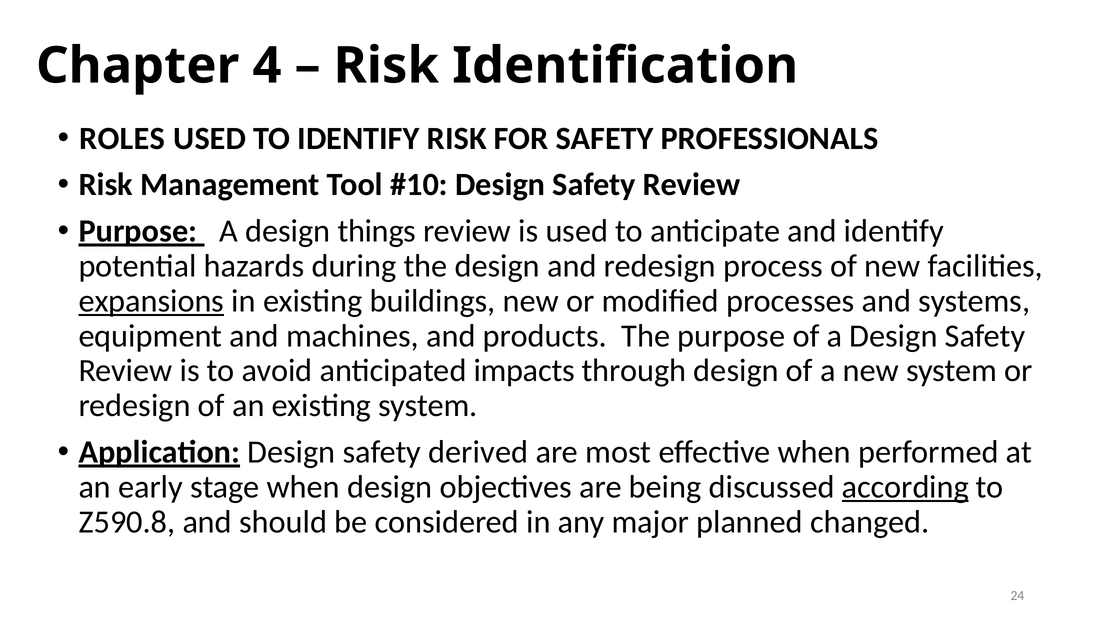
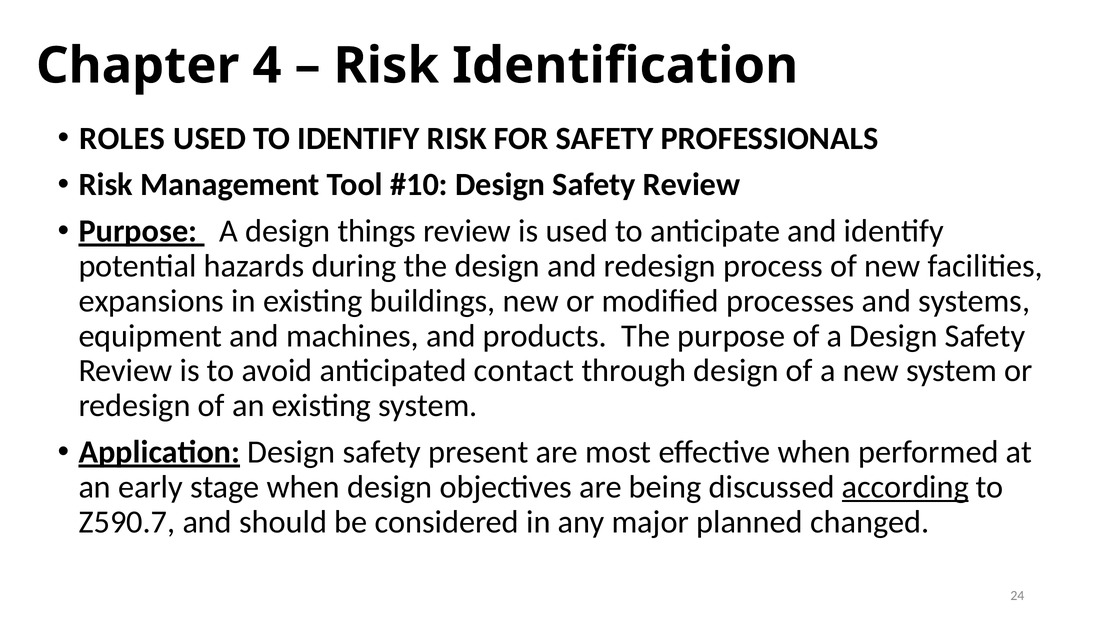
expansions underline: present -> none
impacts: impacts -> contact
derived: derived -> present
Z590.8: Z590.8 -> Z590.7
